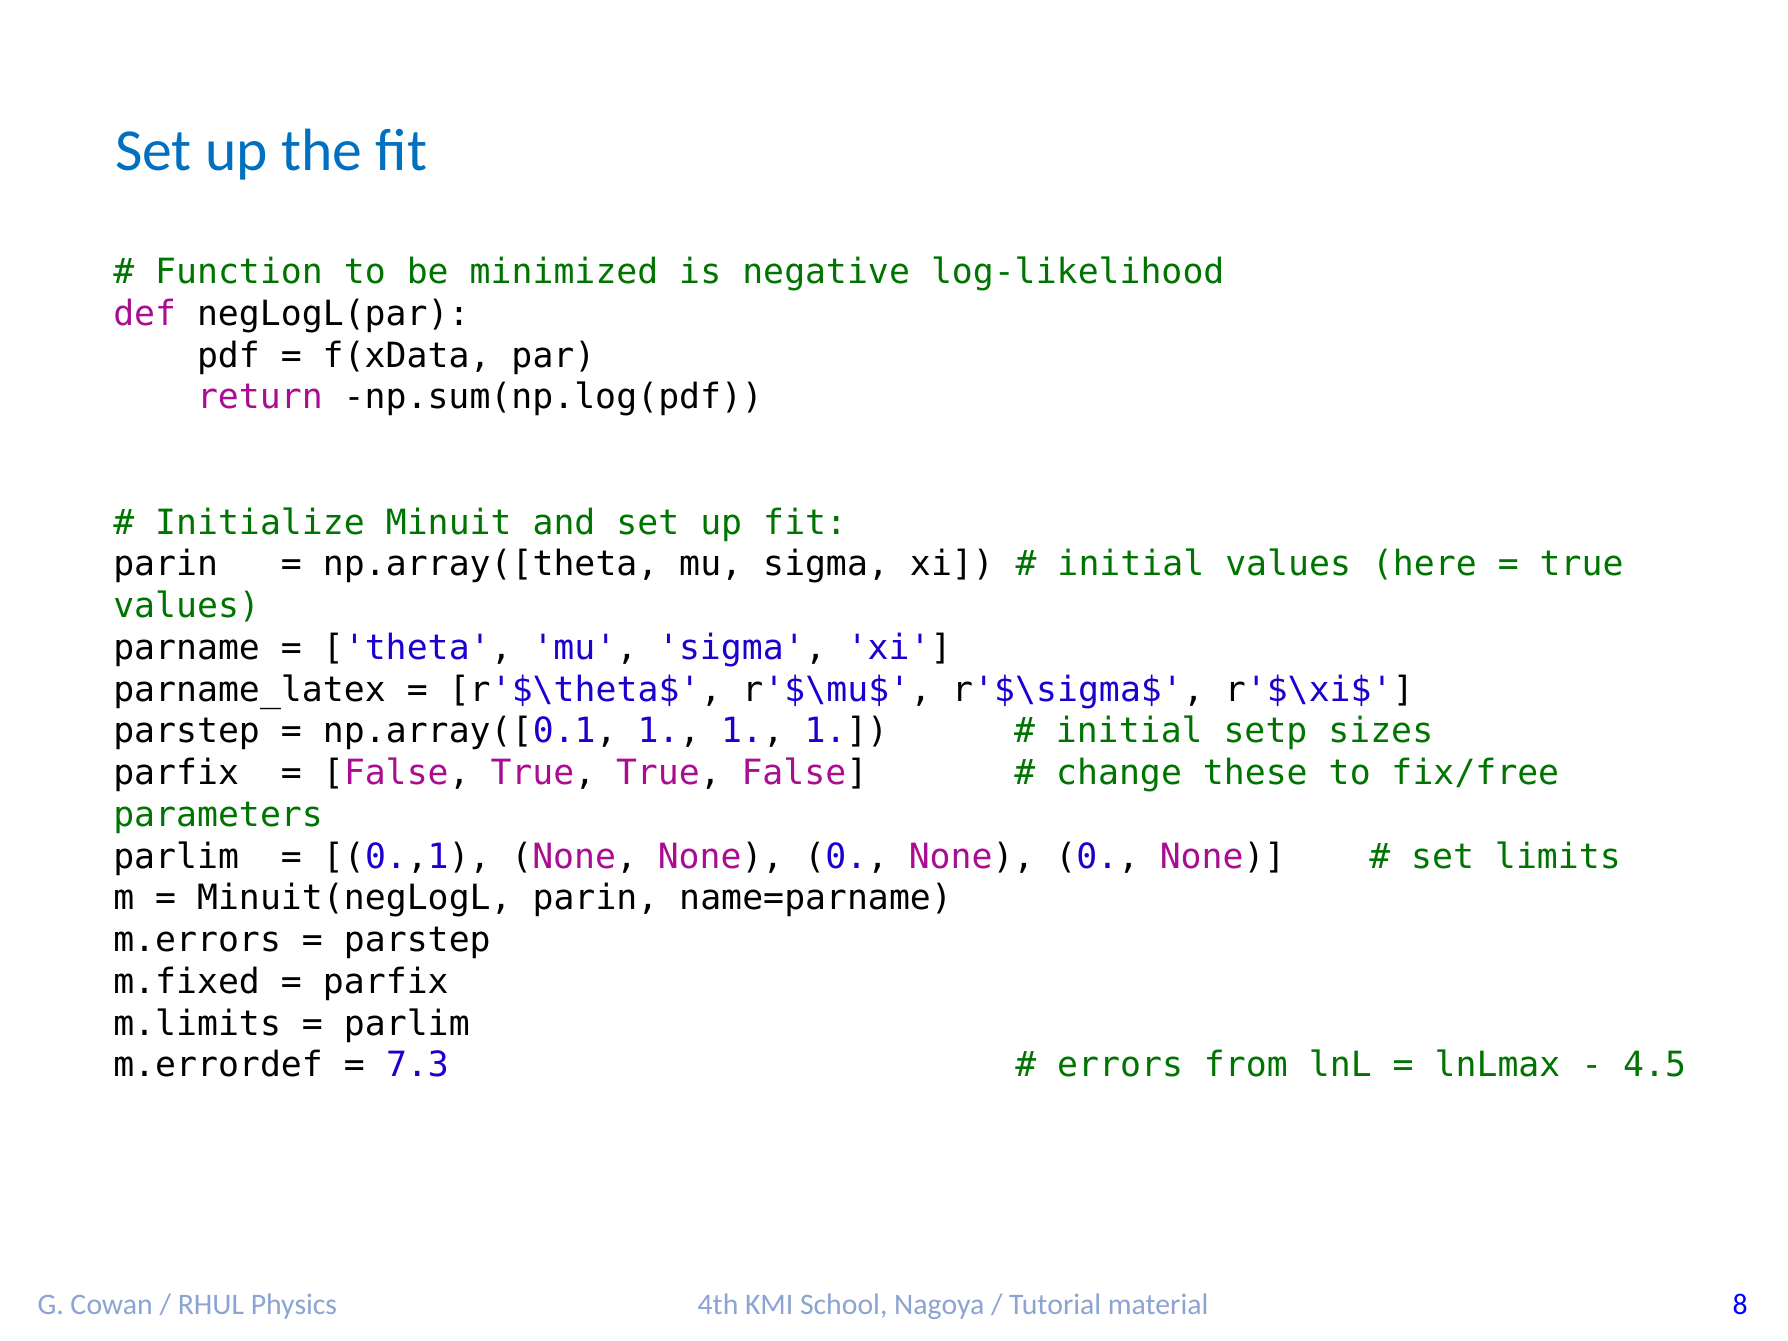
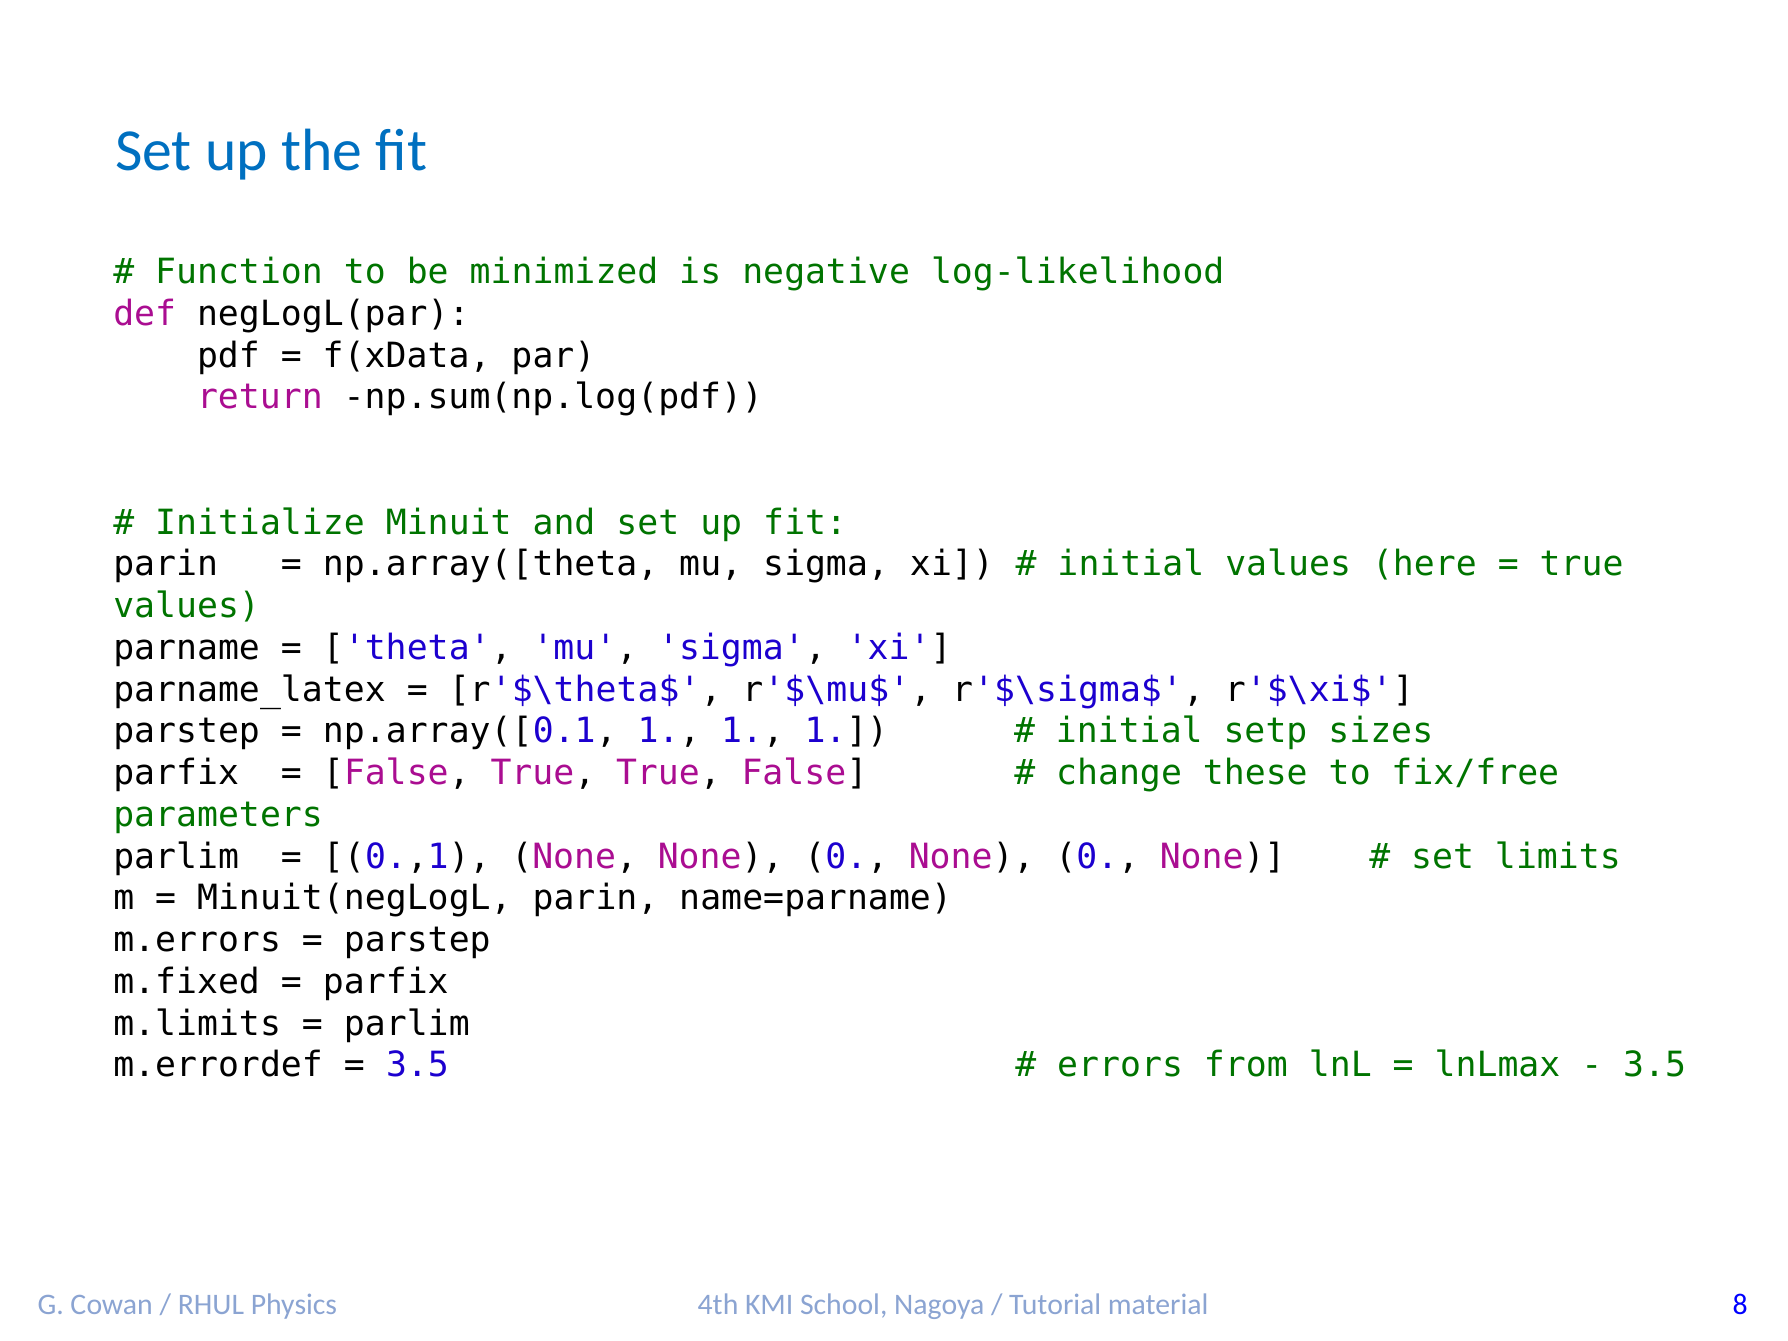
7.3 at (417, 1065): 7.3 -> 3.5
4.5 at (1655, 1065): 4.5 -> 3.5
